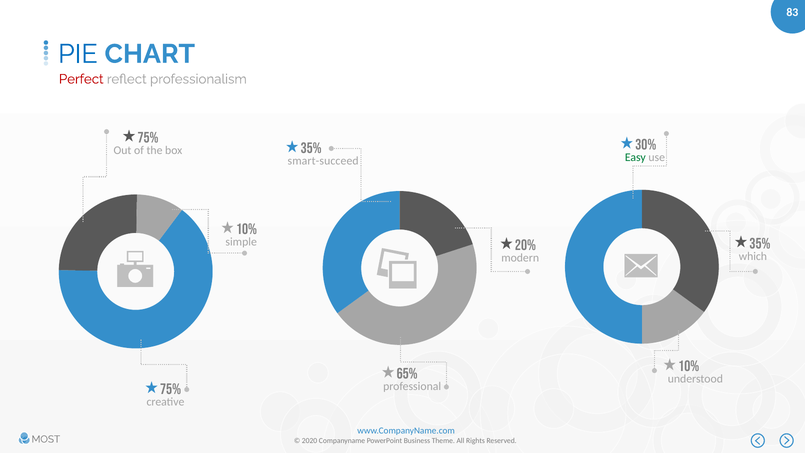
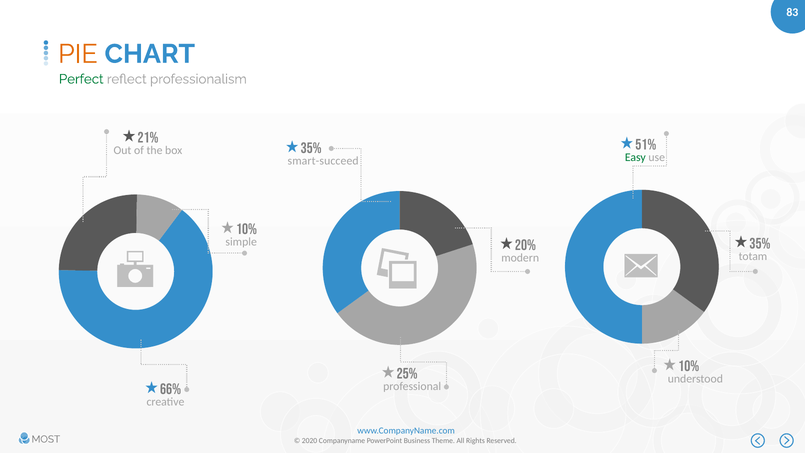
PIE colour: blue -> orange
Perfect colour: red -> green
75% at (148, 138): 75% -> 21%
30%: 30% -> 51%
which: which -> totam
65%: 65% -> 25%
75% at (171, 389): 75% -> 66%
